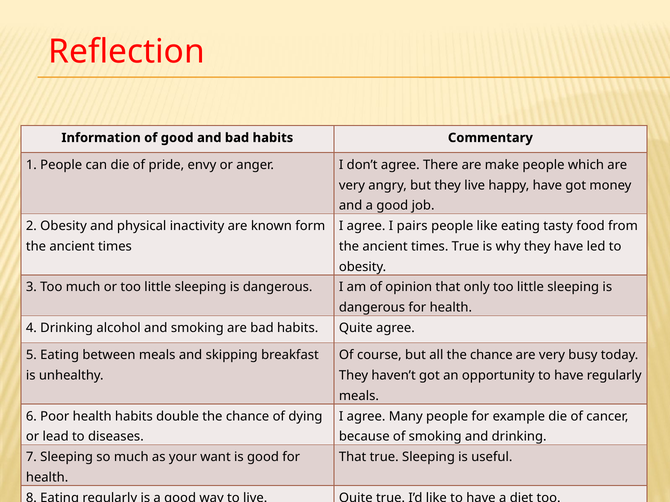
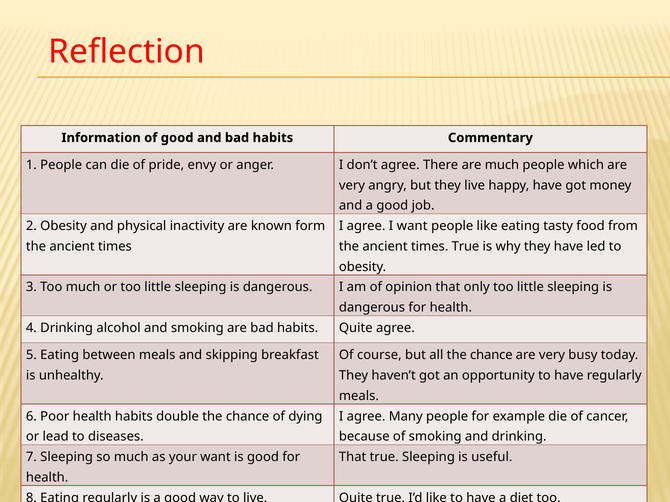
are make: make -> much
I pairs: pairs -> want
